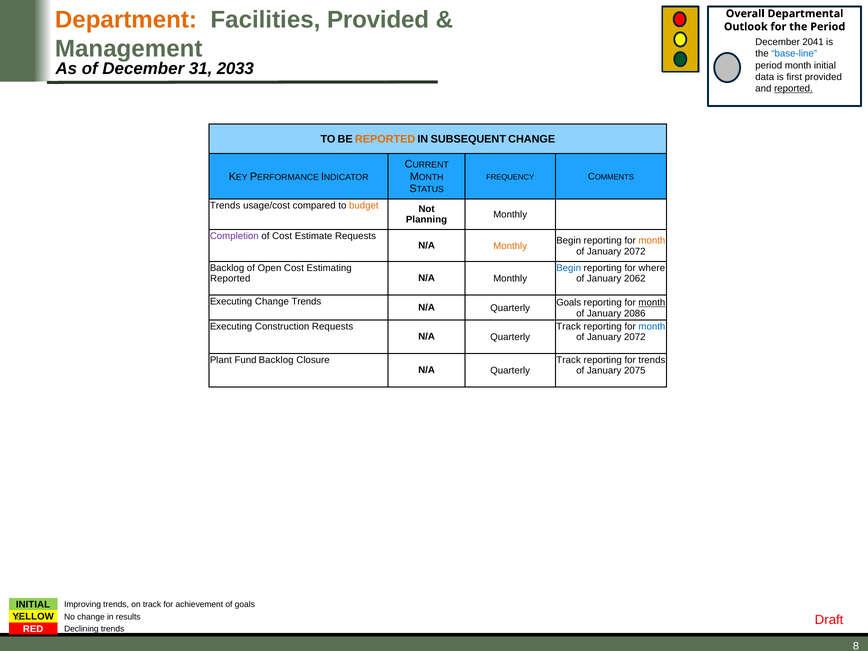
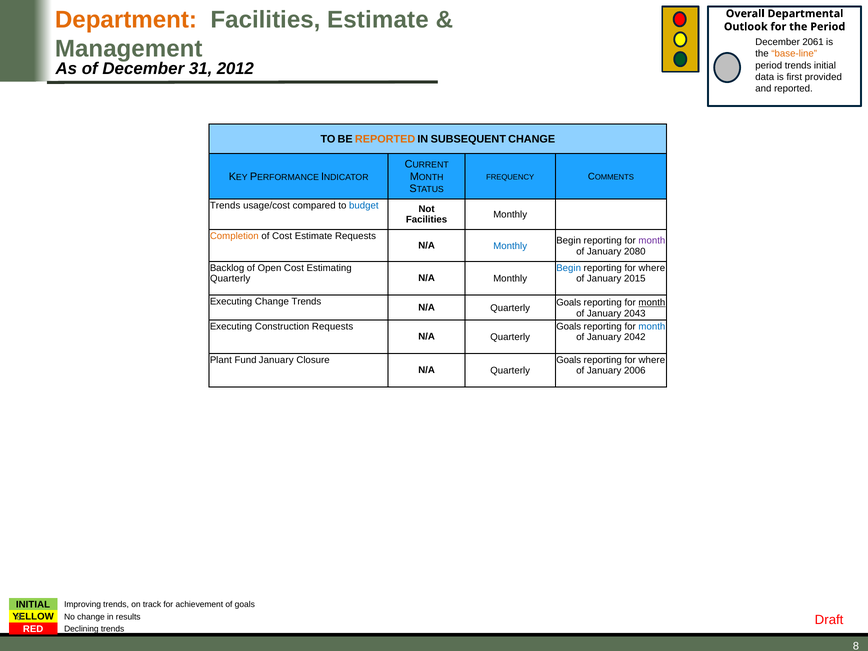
Facilities Provided: Provided -> Estimate
2041: 2041 -> 2061
base-line colour: blue -> orange
period month: month -> trends
2033: 2033 -> 2012
reported at (793, 88) underline: present -> none
budget colour: orange -> blue
Planning at (426, 220): Planning -> Facilities
Completion colour: purple -> orange
month at (652, 241) colour: orange -> purple
Monthly at (510, 246) colour: orange -> blue
2072 at (635, 251): 2072 -> 2080
Reported at (230, 279): Reported -> Quarterly
2062: 2062 -> 2015
2086: 2086 -> 2043
Track at (569, 326): Track -> Goals
2072 at (635, 337): 2072 -> 2042
Fund Backlog: Backlog -> January
Track at (569, 360): Track -> Goals
trends at (652, 360): trends -> where
2075: 2075 -> 2006
